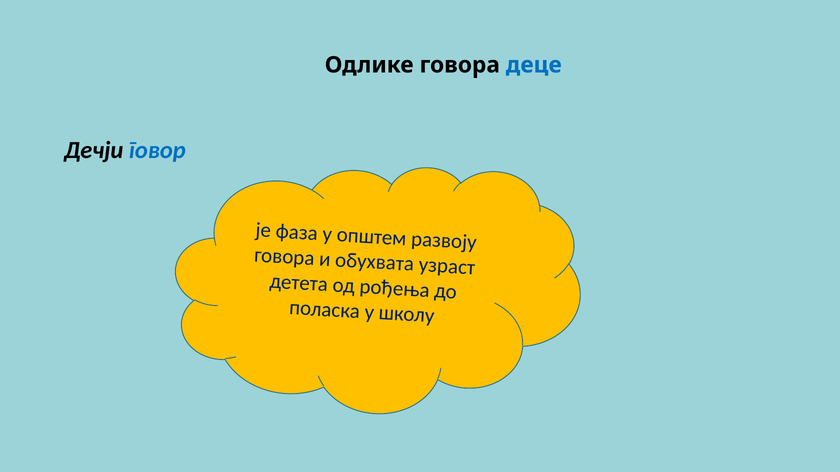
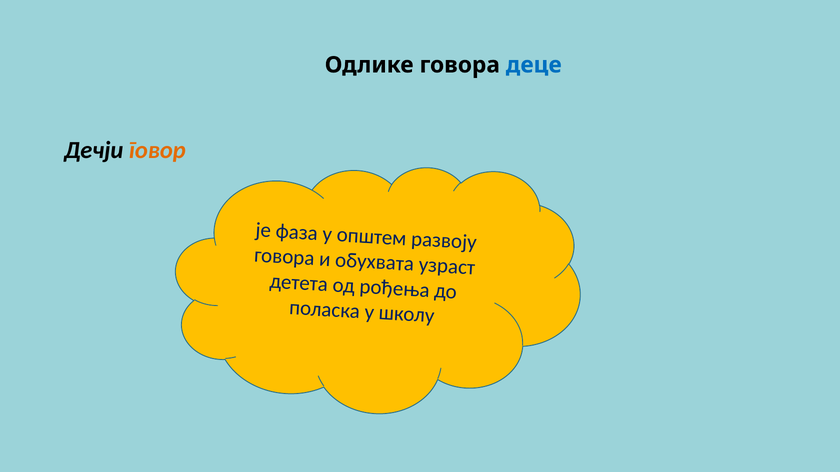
говор colour: blue -> orange
